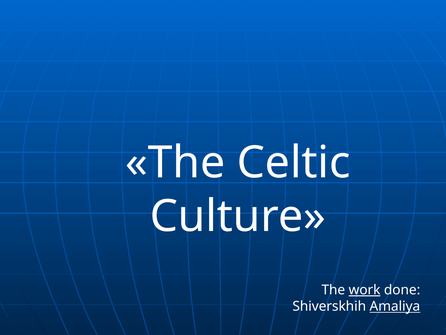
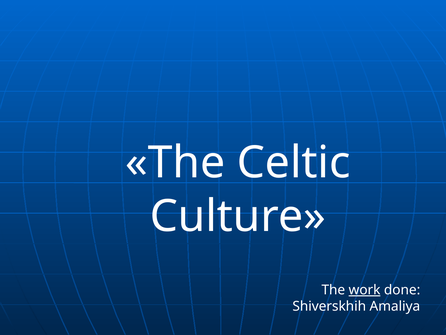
Amaliya underline: present -> none
